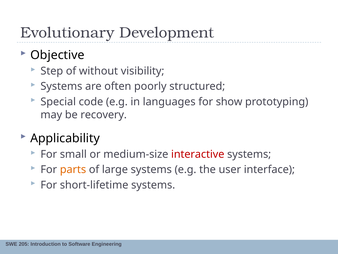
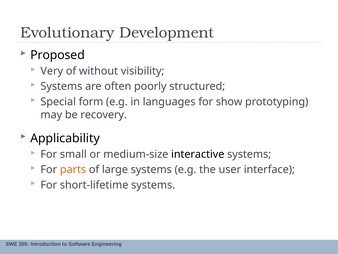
Objective: Objective -> Proposed
Step: Step -> Very
code: code -> form
interactive colour: red -> black
